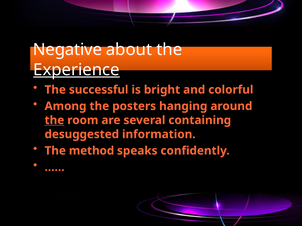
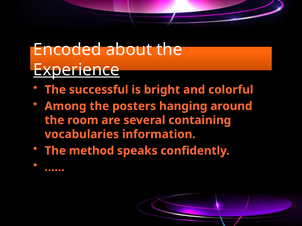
Negative: Negative -> Encoded
the at (54, 120) underline: present -> none
desuggested: desuggested -> vocabularies
